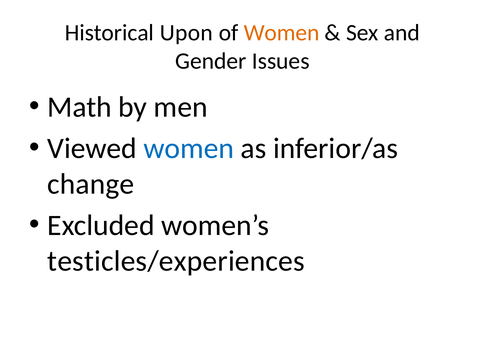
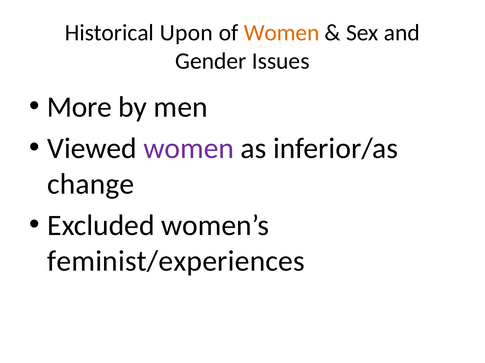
Math: Math -> More
women at (189, 149) colour: blue -> purple
testicles/experiences: testicles/experiences -> feminist/experiences
